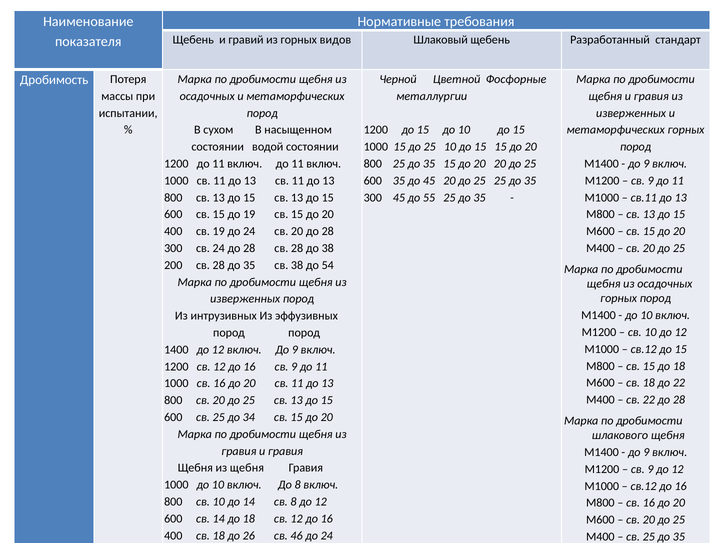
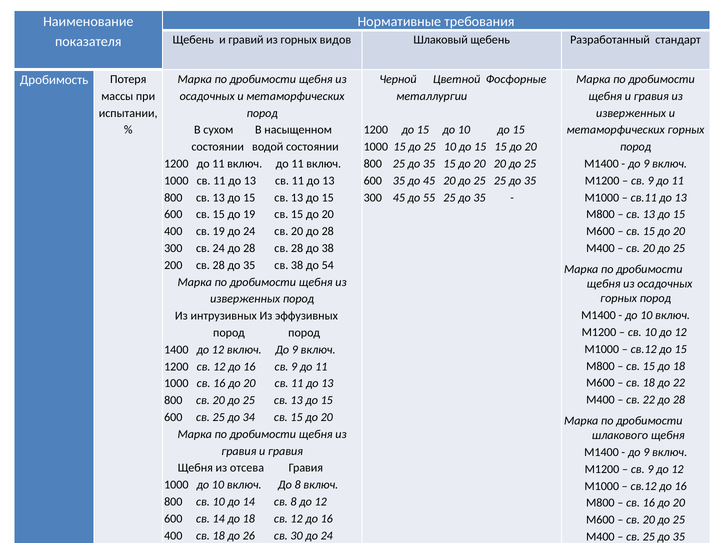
из щебня: щебня -> отсева
46: 46 -> 30
